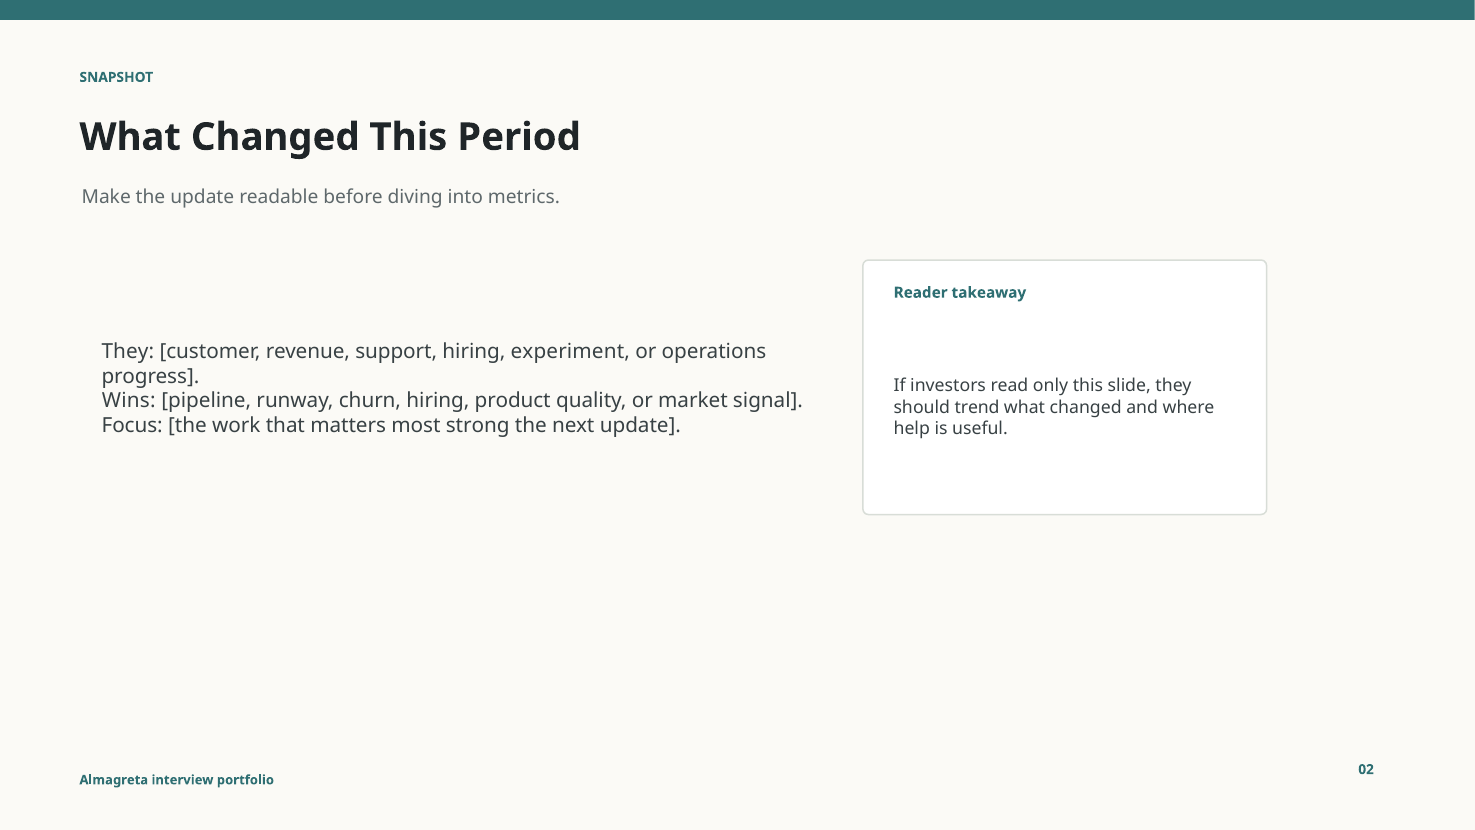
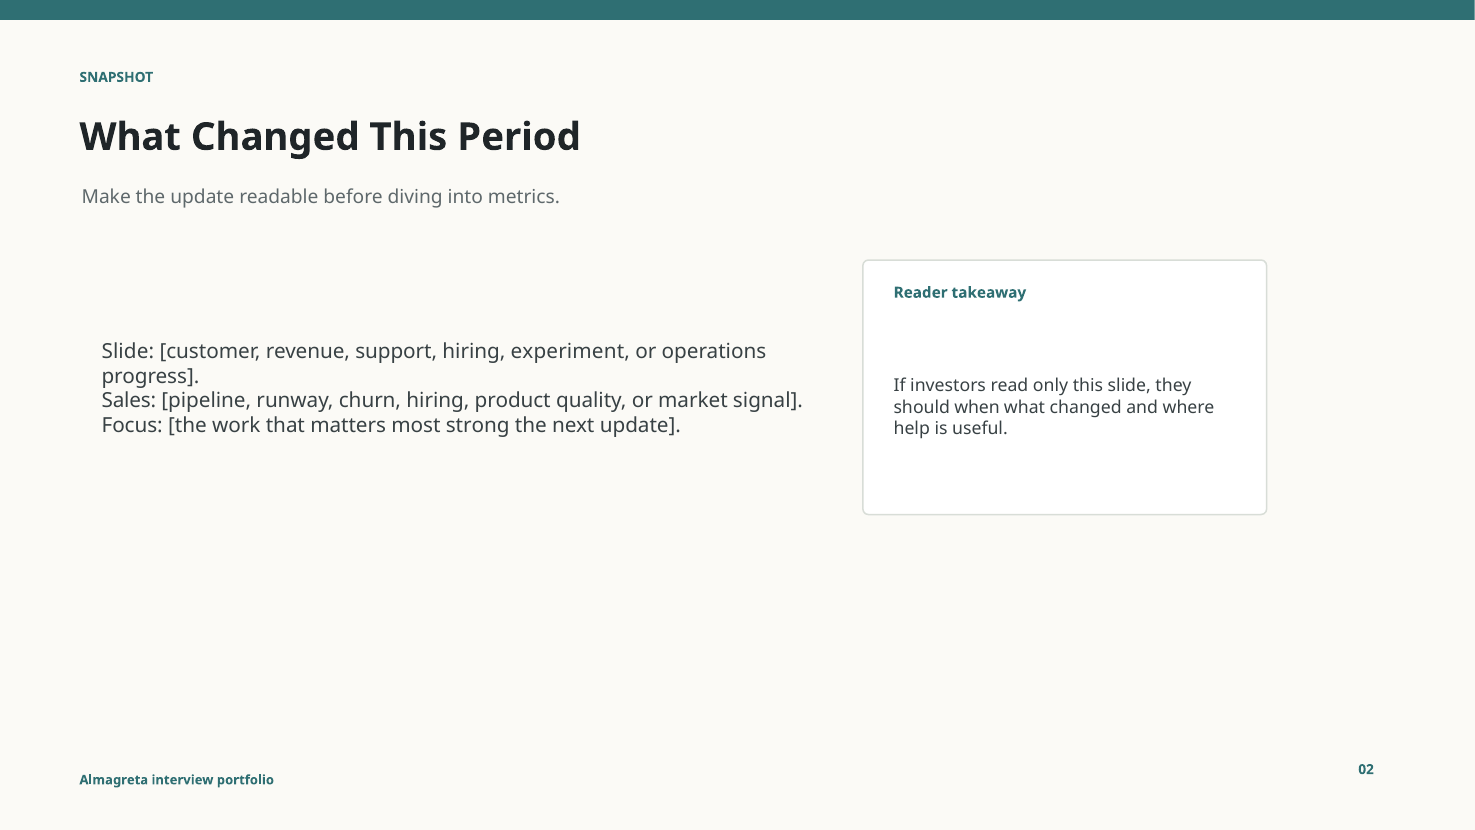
They at (128, 351): They -> Slide
Wins: Wins -> Sales
trend: trend -> when
